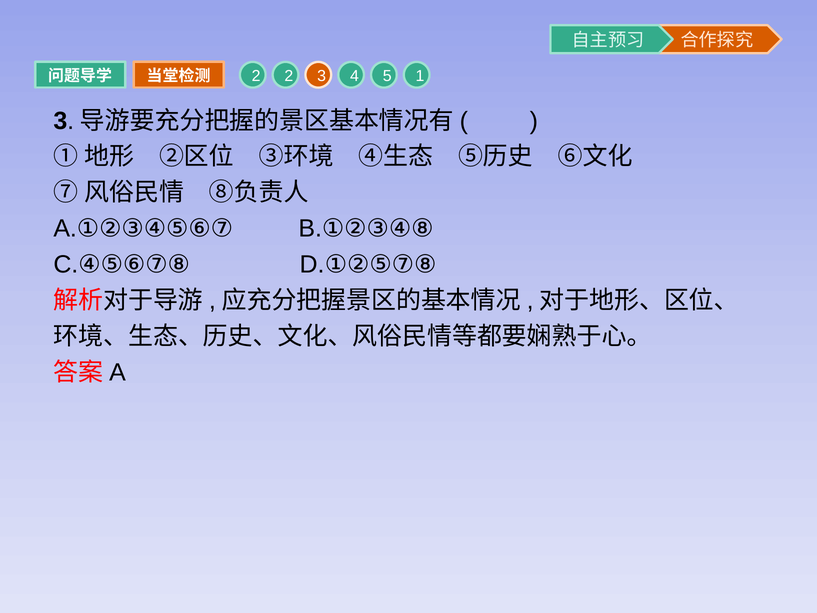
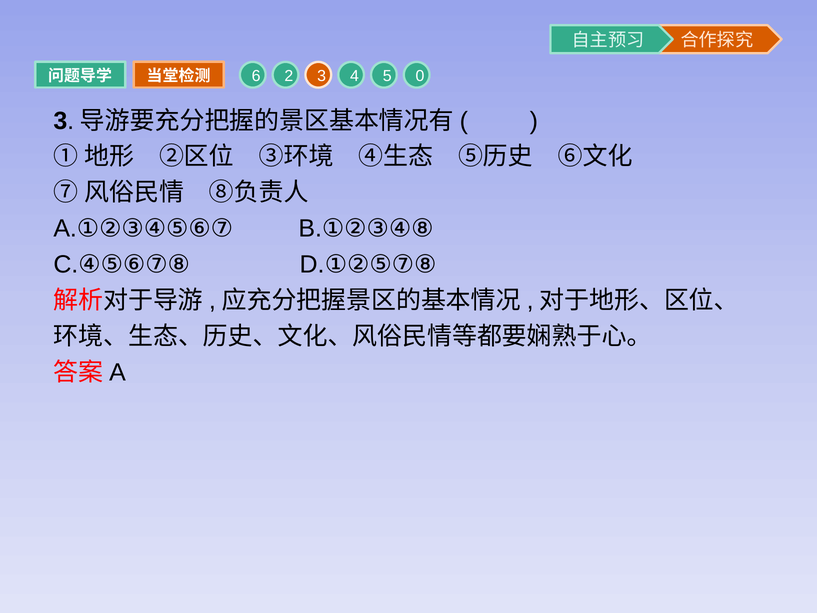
2 at (256, 76): 2 -> 6
1: 1 -> 0
